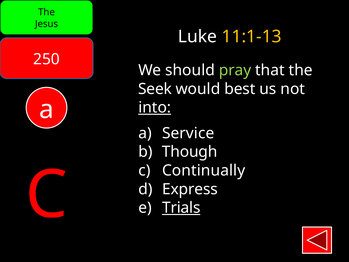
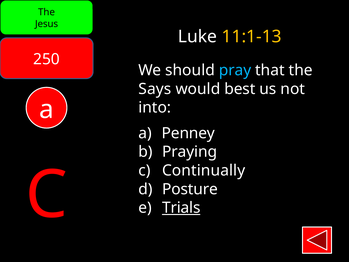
pray colour: light green -> light blue
Seek: Seek -> Says
into underline: present -> none
Service: Service -> Penney
Though: Though -> Praying
Express: Express -> Posture
